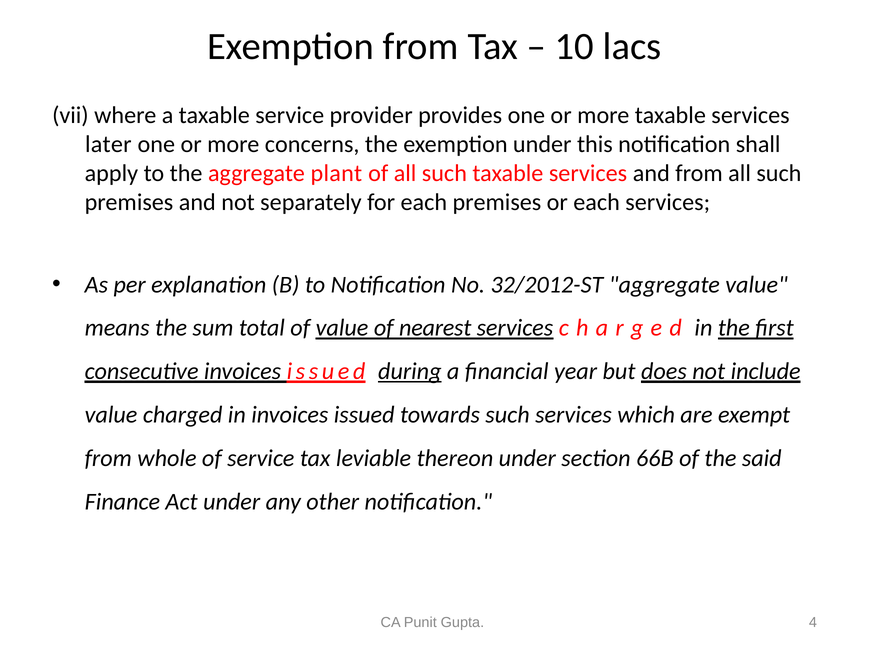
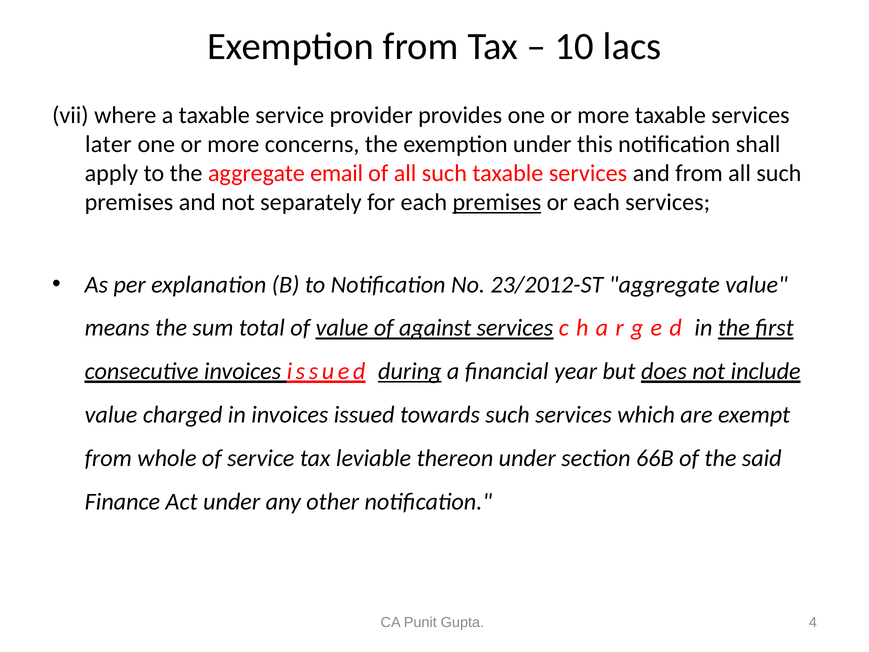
plant: plant -> email
premises at (497, 202) underline: none -> present
32/2012-ST: 32/2012-ST -> 23/2012-ST
nearest: nearest -> against
